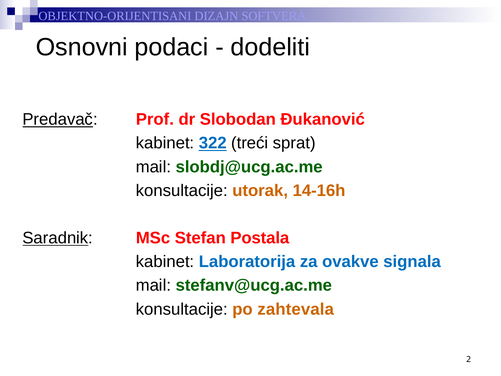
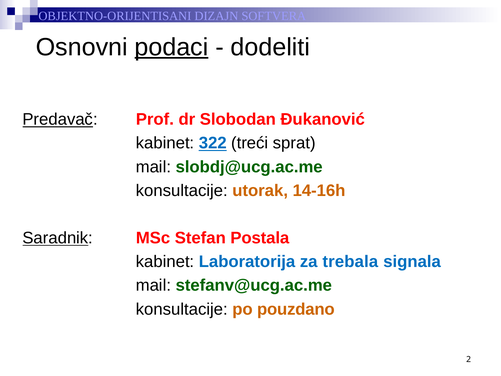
podaci underline: none -> present
ovakve: ovakve -> trebala
zahtevala: zahtevala -> pouzdano
